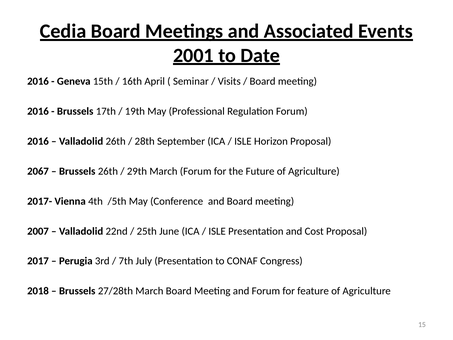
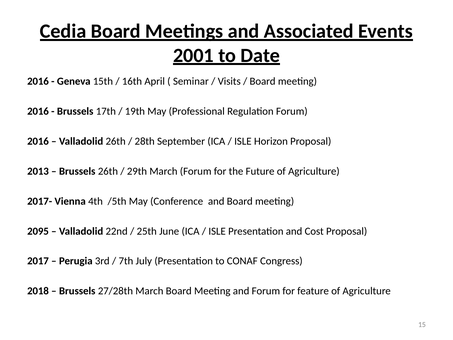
2067: 2067 -> 2013
2007: 2007 -> 2095
